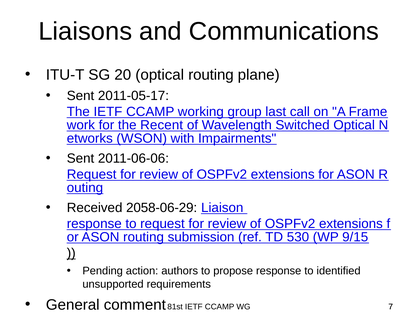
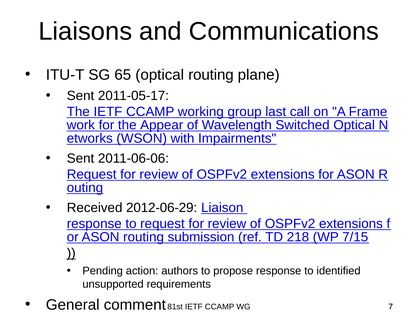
20: 20 -> 65
Recent: Recent -> Appear
2058-06-29: 2058-06-29 -> 2012-06-29
530: 530 -> 218
9/15: 9/15 -> 7/15
